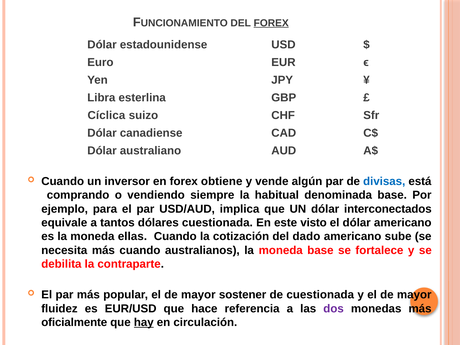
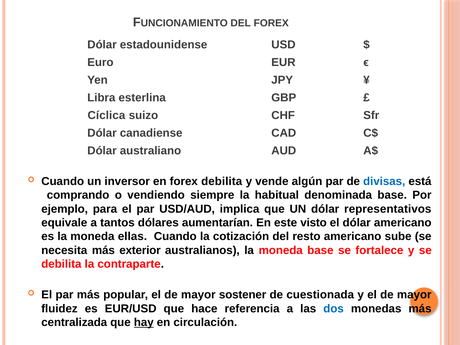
FOREX at (271, 23) underline: present -> none
forex obtiene: obtiene -> debilita
interconectados: interconectados -> representativos
dólares cuestionada: cuestionada -> aumentarían
dado: dado -> resto
más cuando: cuando -> exterior
dos colour: purple -> blue
oficialmente: oficialmente -> centralizada
